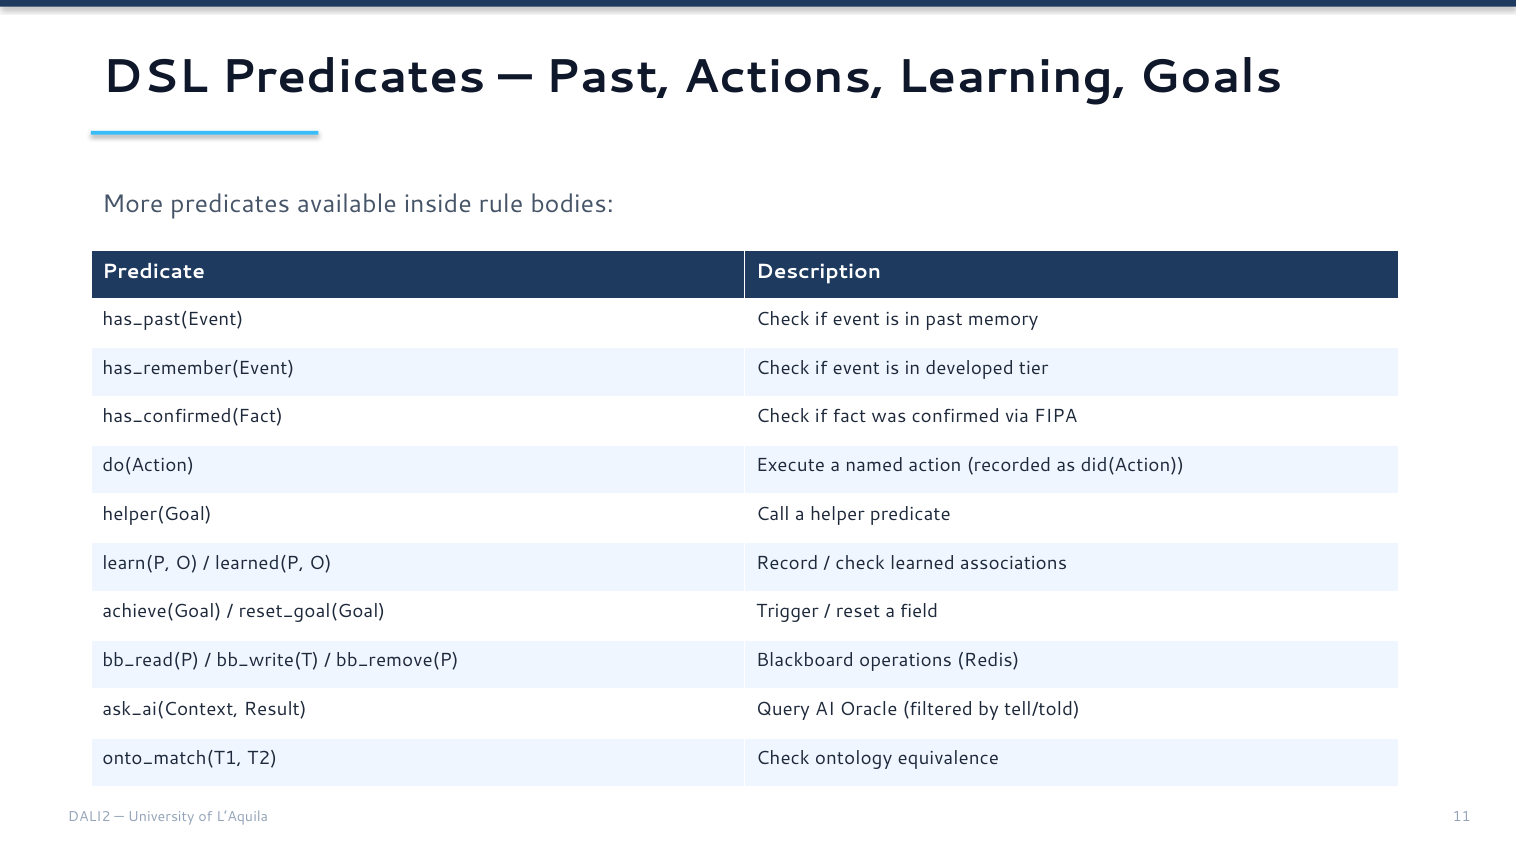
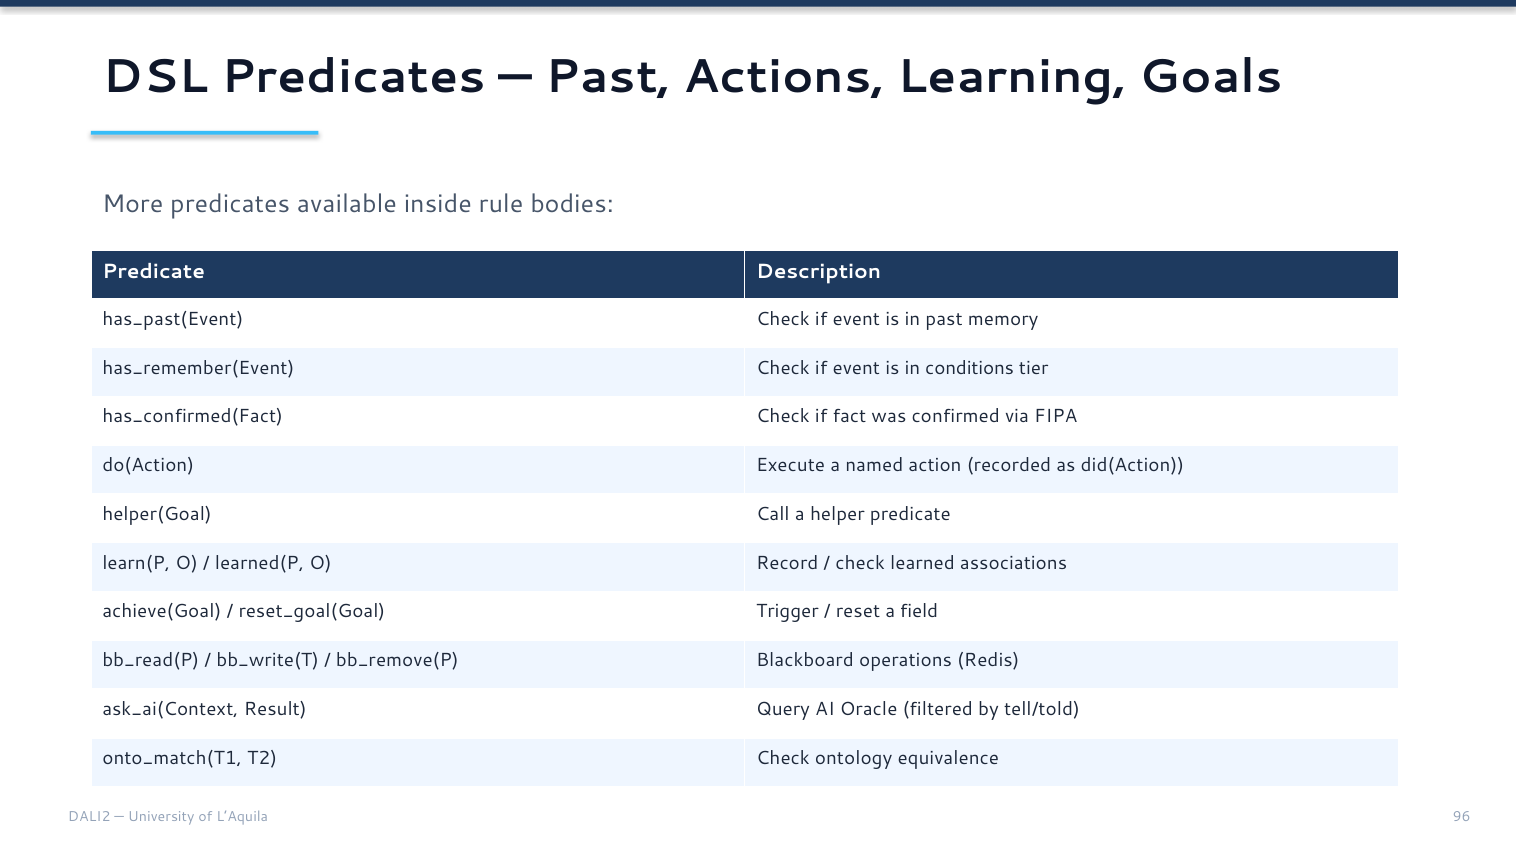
developed: developed -> conditions
11: 11 -> 96
